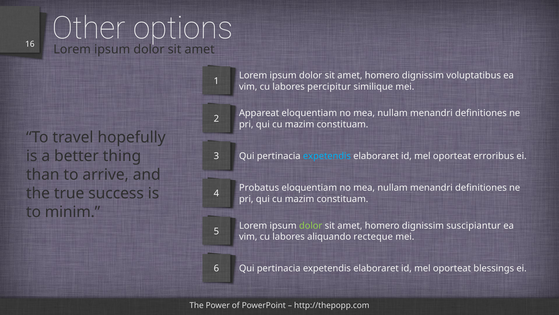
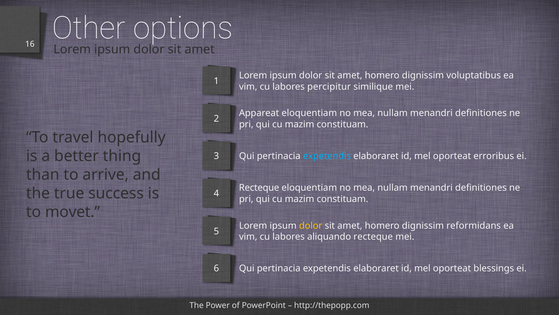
Probatus at (259, 188): Probatus -> Recteque
minim: minim -> movet
dolor at (311, 225) colour: light green -> yellow
suscipiantur: suscipiantur -> reformidans
